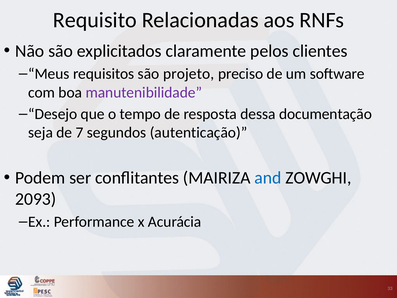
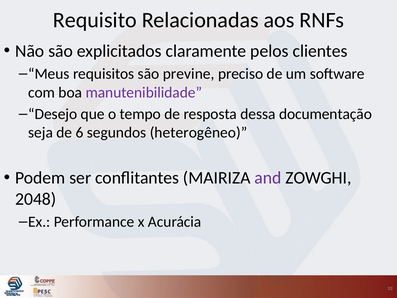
projeto: projeto -> previne
7: 7 -> 6
autenticação: autenticação -> heterogêneo
and colour: blue -> purple
2093: 2093 -> 2048
